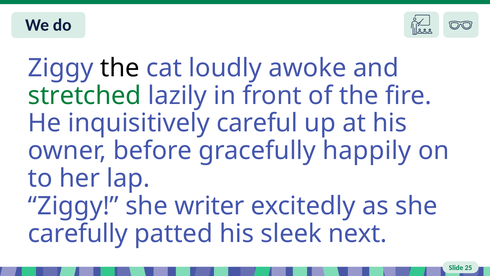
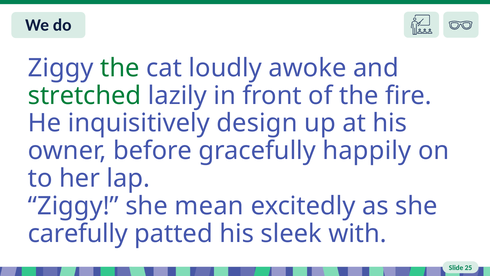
the at (120, 68) colour: black -> green
careful: careful -> design
writer: writer -> mean
next: next -> with
